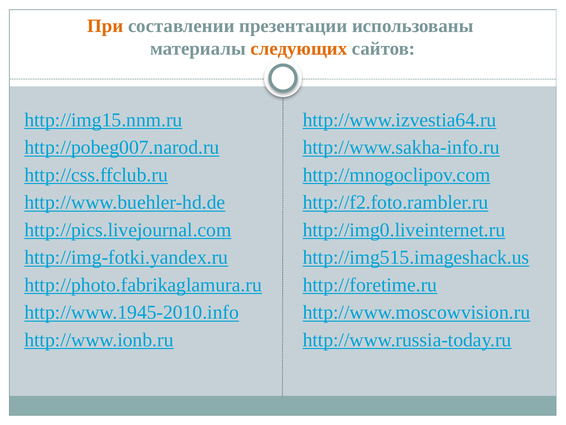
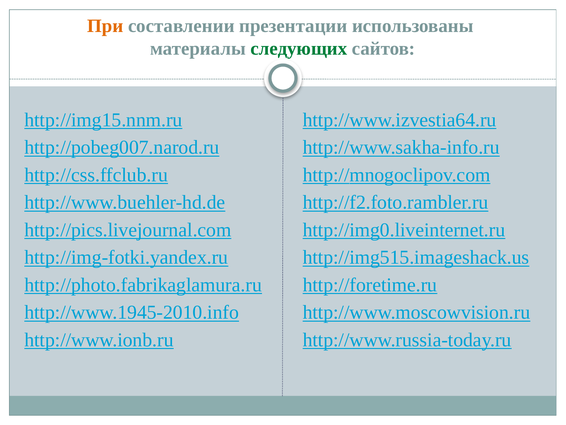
следующих colour: orange -> green
